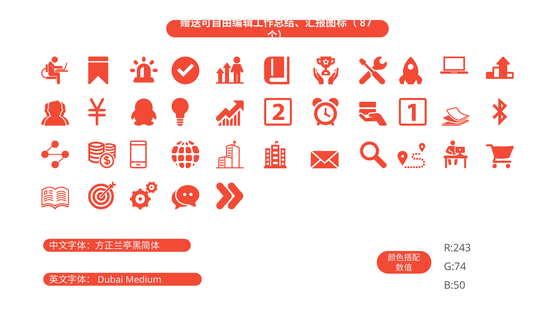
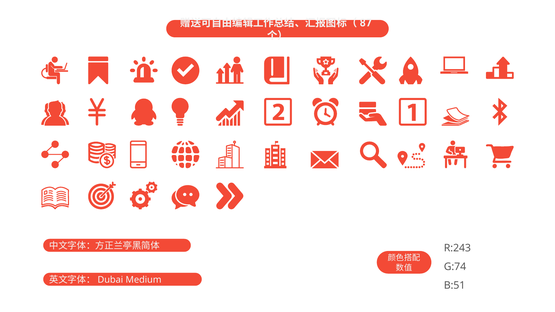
B:50: B:50 -> B:51
